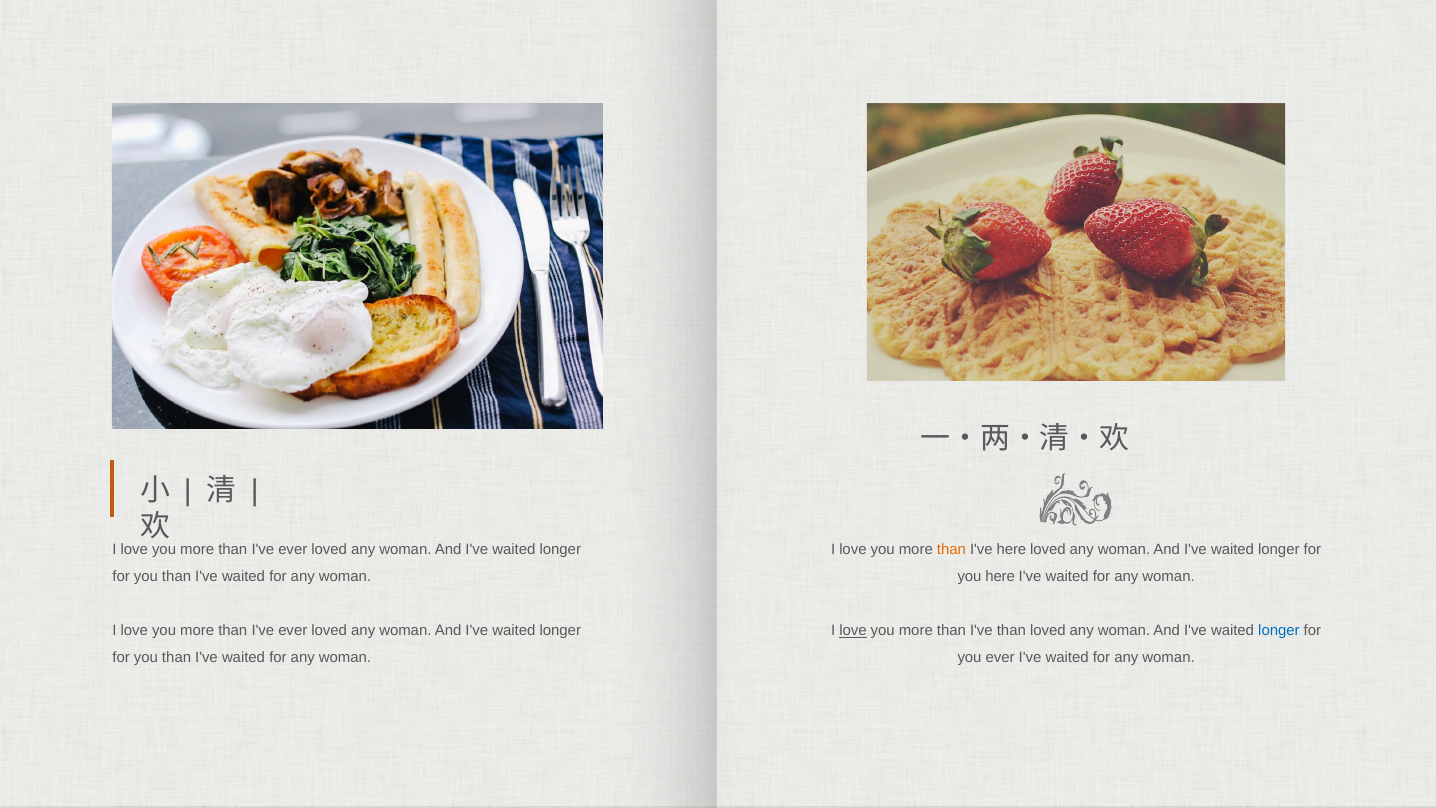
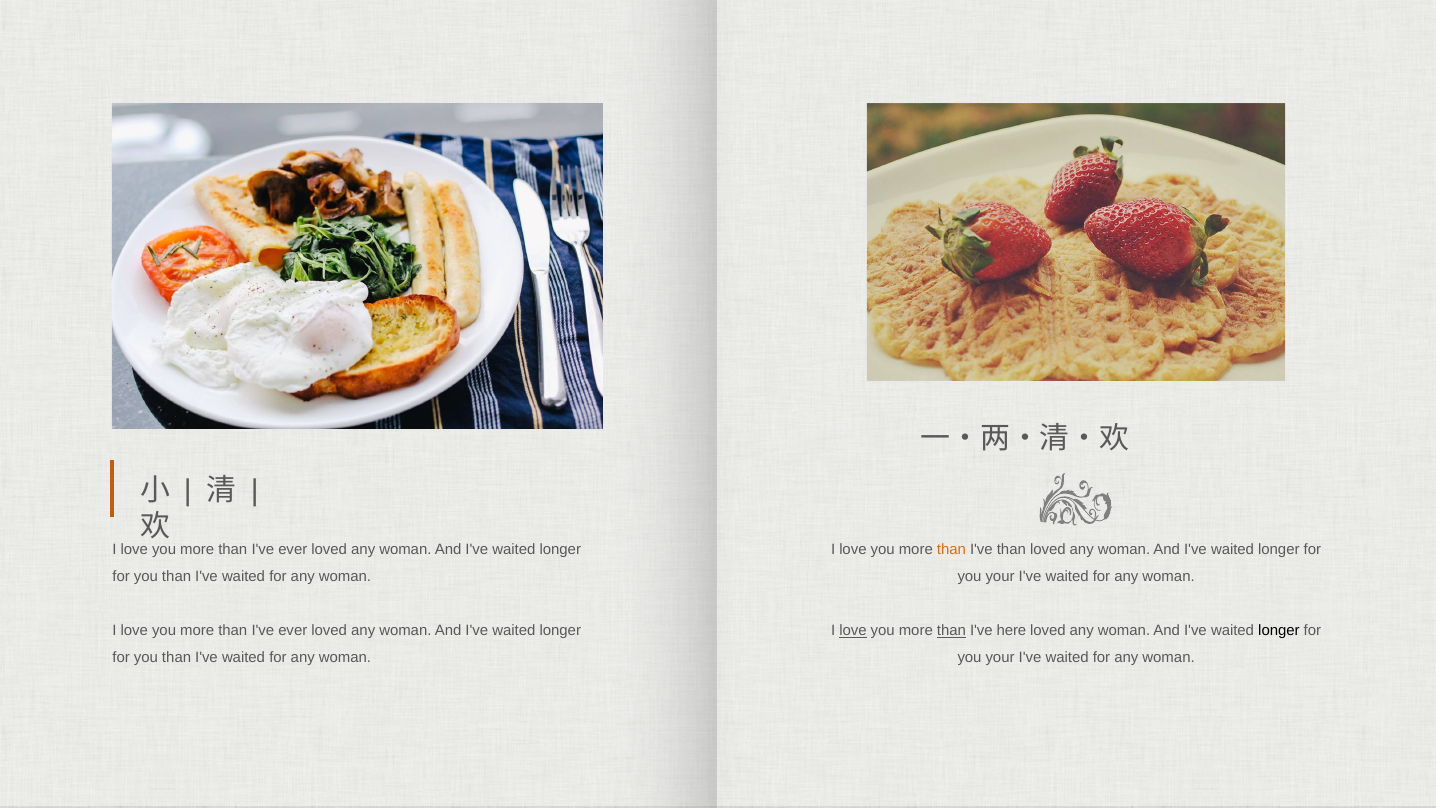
I've here: here -> than
here at (1000, 577): here -> your
than at (951, 631) underline: none -> present
I've than: than -> here
longer at (1279, 631) colour: blue -> black
ever at (1000, 658): ever -> your
